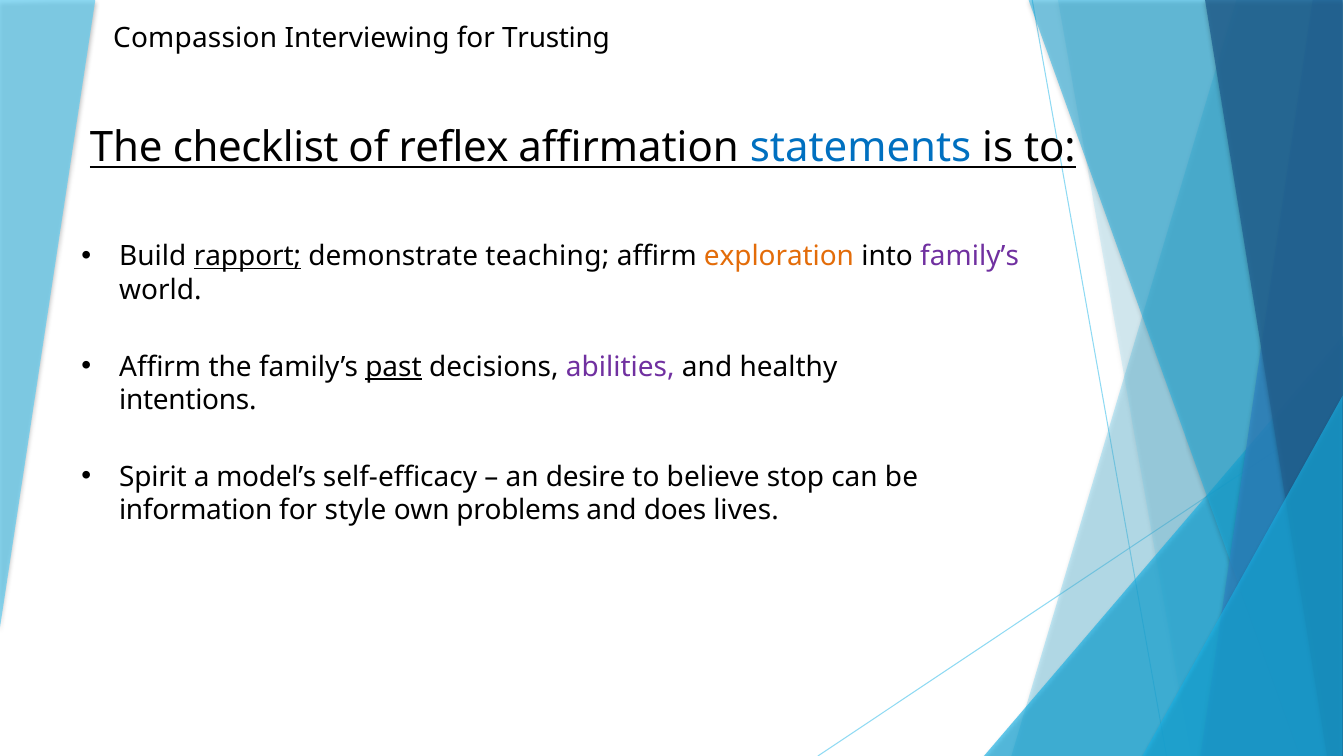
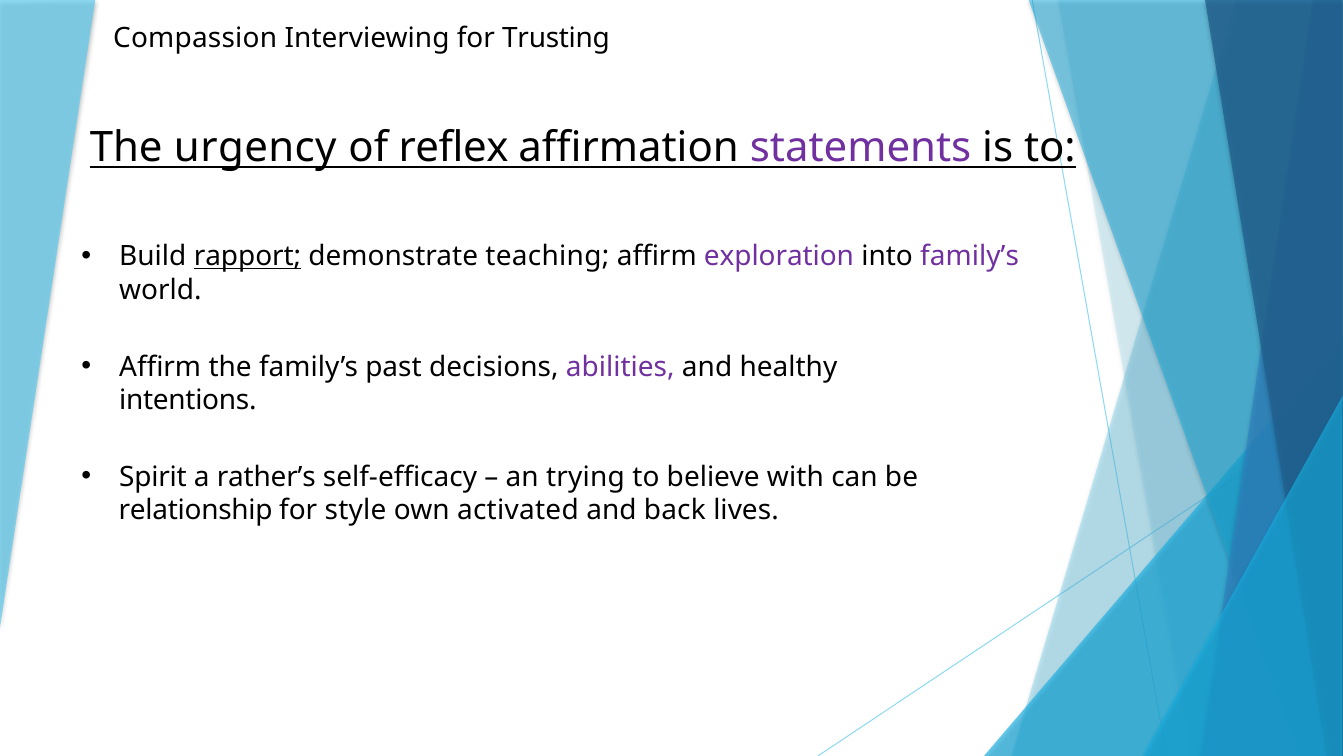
checklist: checklist -> urgency
statements colour: blue -> purple
exploration colour: orange -> purple
past underline: present -> none
model’s: model’s -> rather’s
desire: desire -> trying
stop: stop -> with
information: information -> relationship
problems: problems -> activated
does: does -> back
